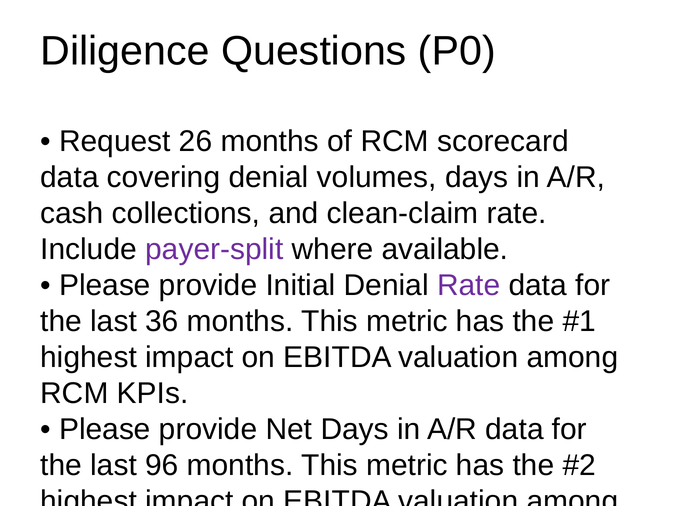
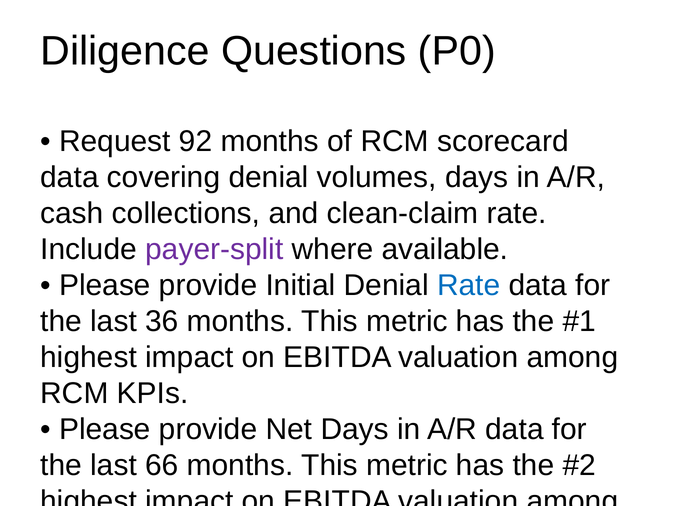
26: 26 -> 92
Rate at (469, 285) colour: purple -> blue
96: 96 -> 66
